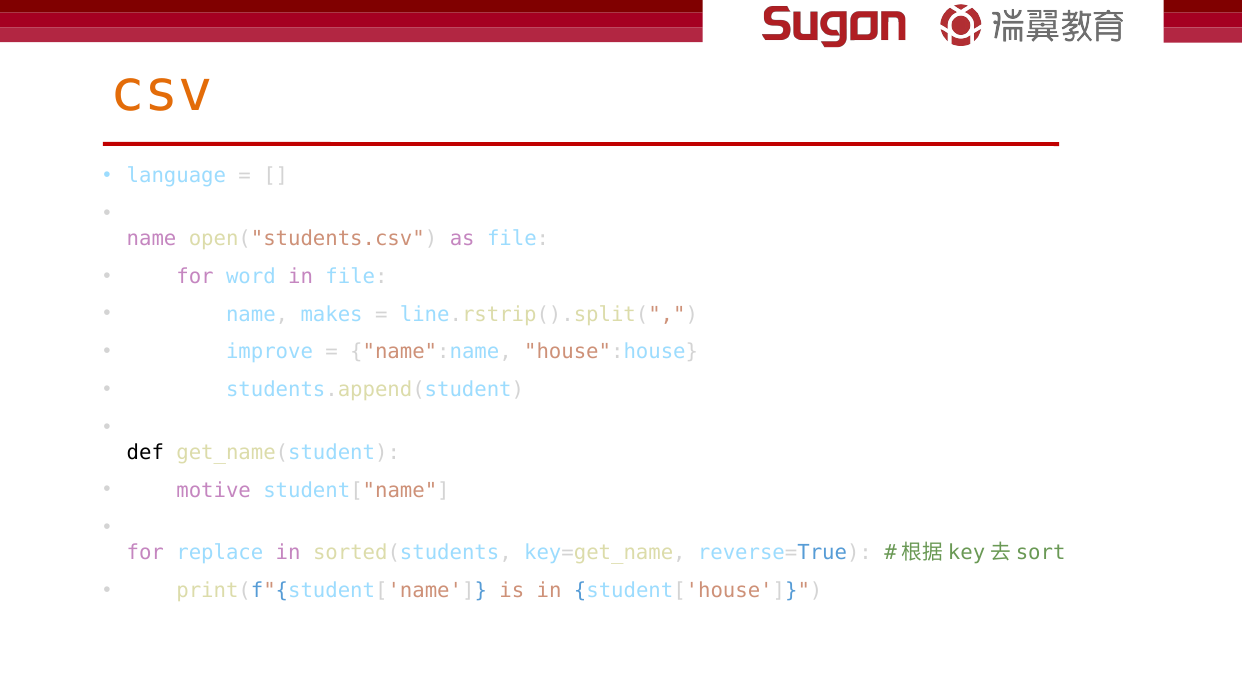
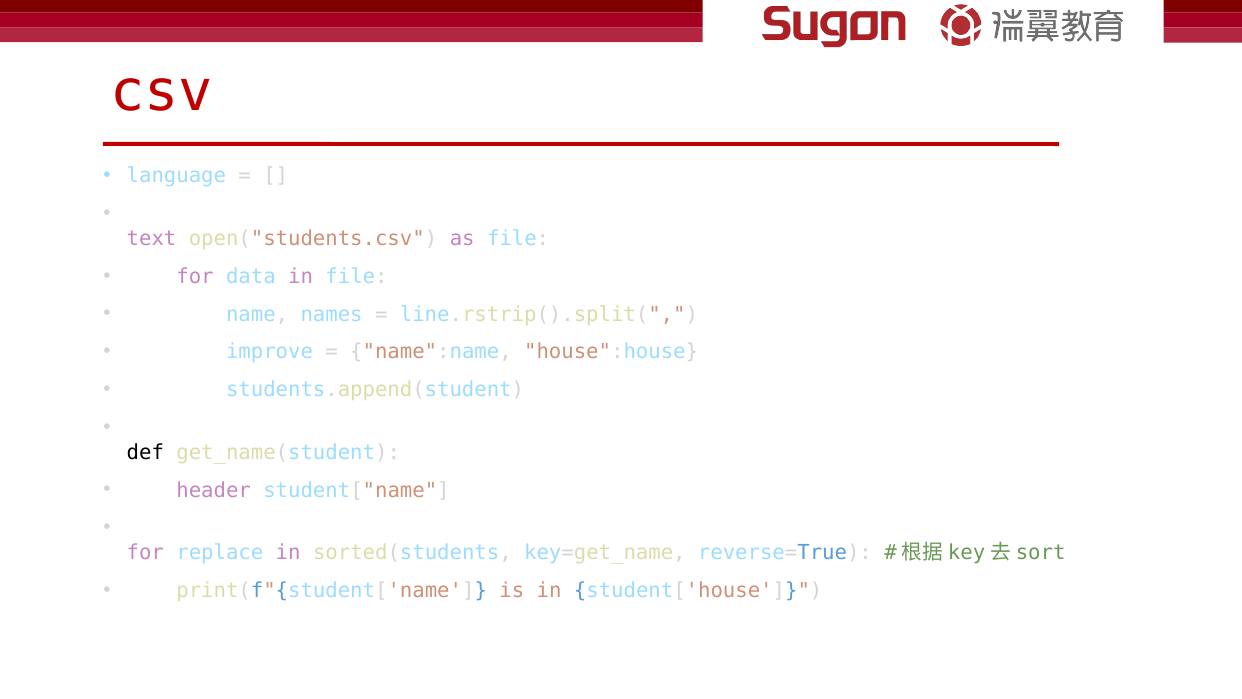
csv colour: orange -> red
name at (152, 239): name -> text
word: word -> data
makes: makes -> names
motive: motive -> header
